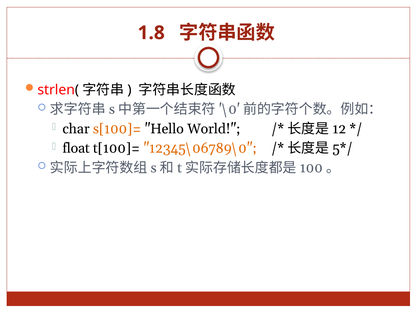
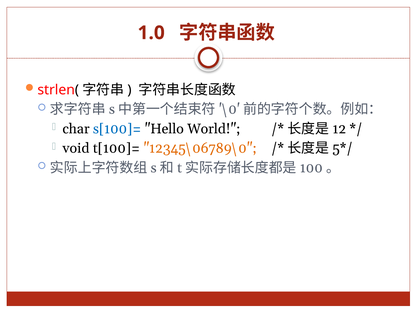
1.8: 1.8 -> 1.0
s[100]= colour: orange -> blue
float: float -> void
